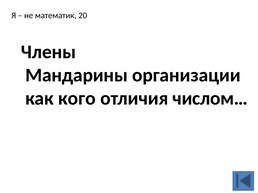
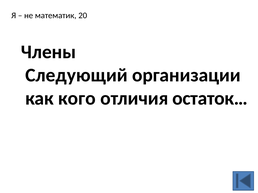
Мандарины: Мандарины -> Следующий
числом…: числом… -> остаток…
